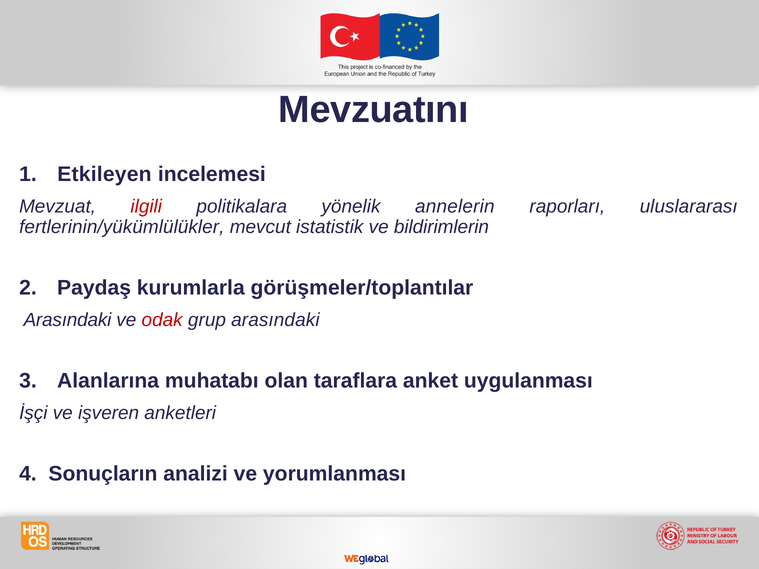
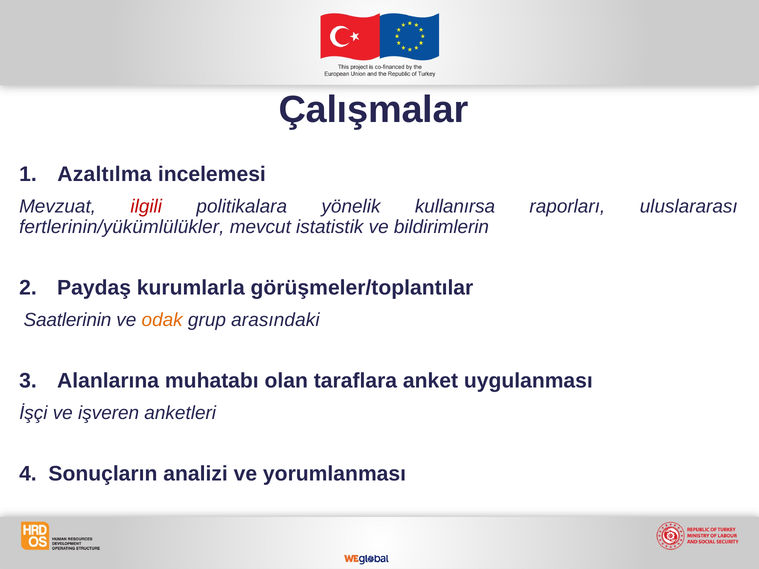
Mevzuatını: Mevzuatını -> Çalışmalar
Etkileyen: Etkileyen -> Azaltılma
annelerin: annelerin -> kullanırsa
Arasındaki at (67, 320): Arasındaki -> Saatlerinin
odak colour: red -> orange
